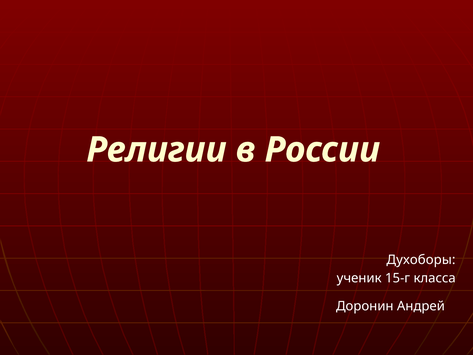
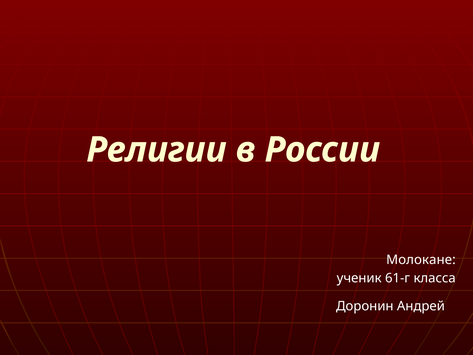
Духоборы: Духоборы -> Молокане
15-г: 15-г -> 61-г
